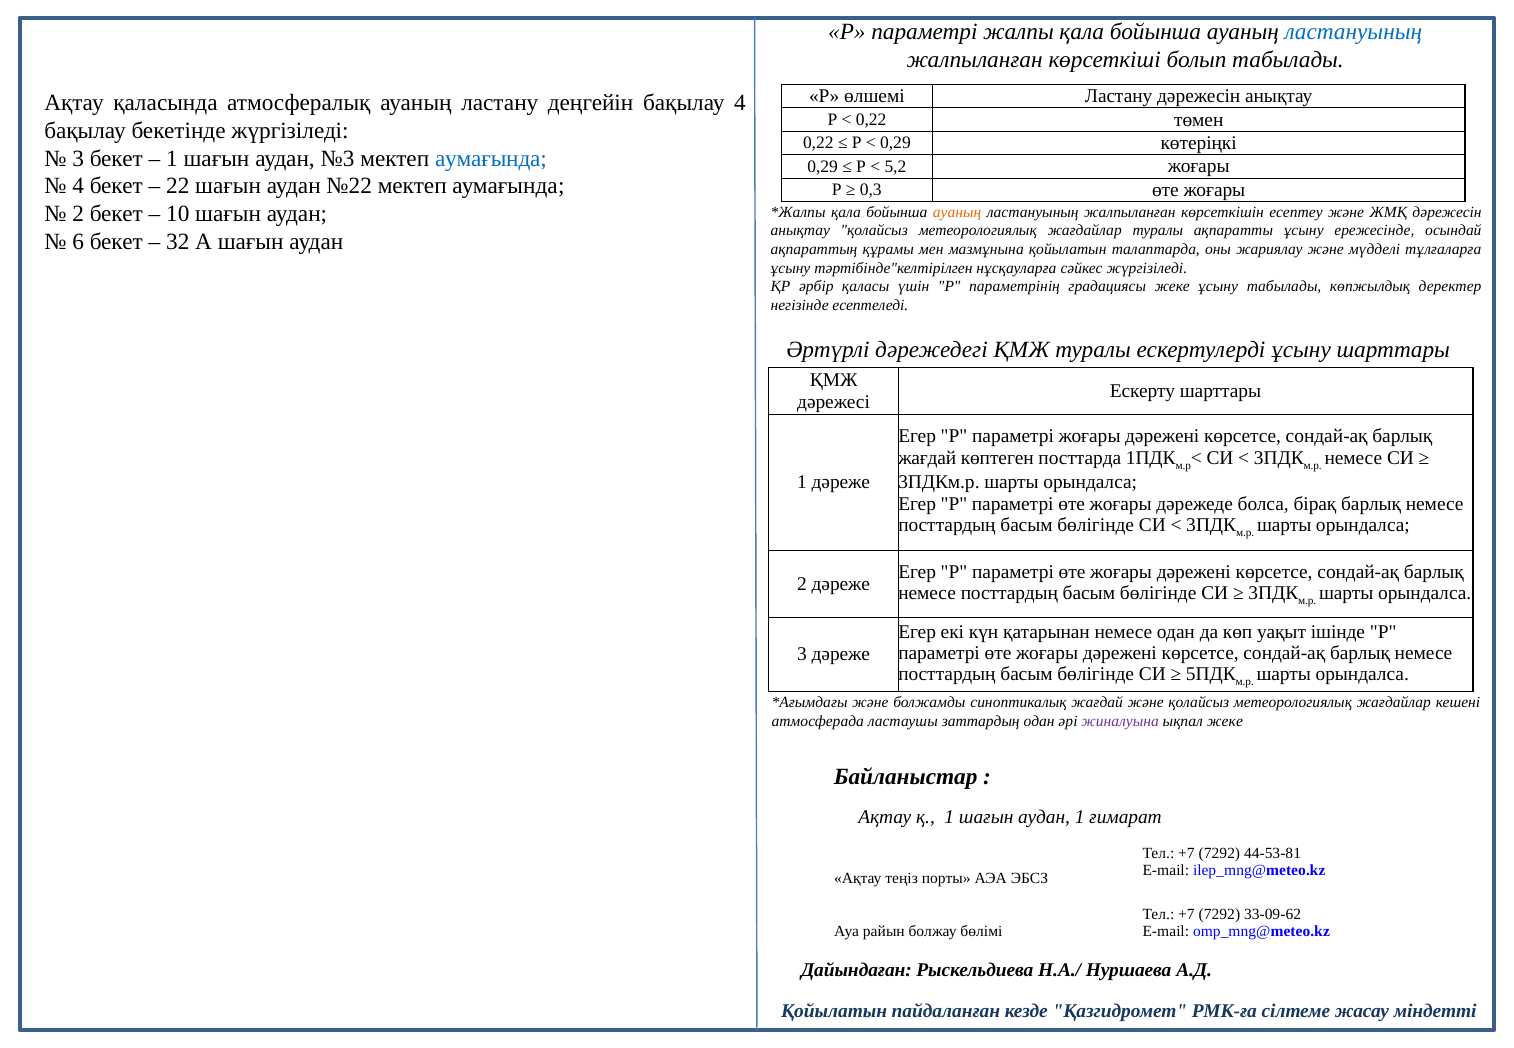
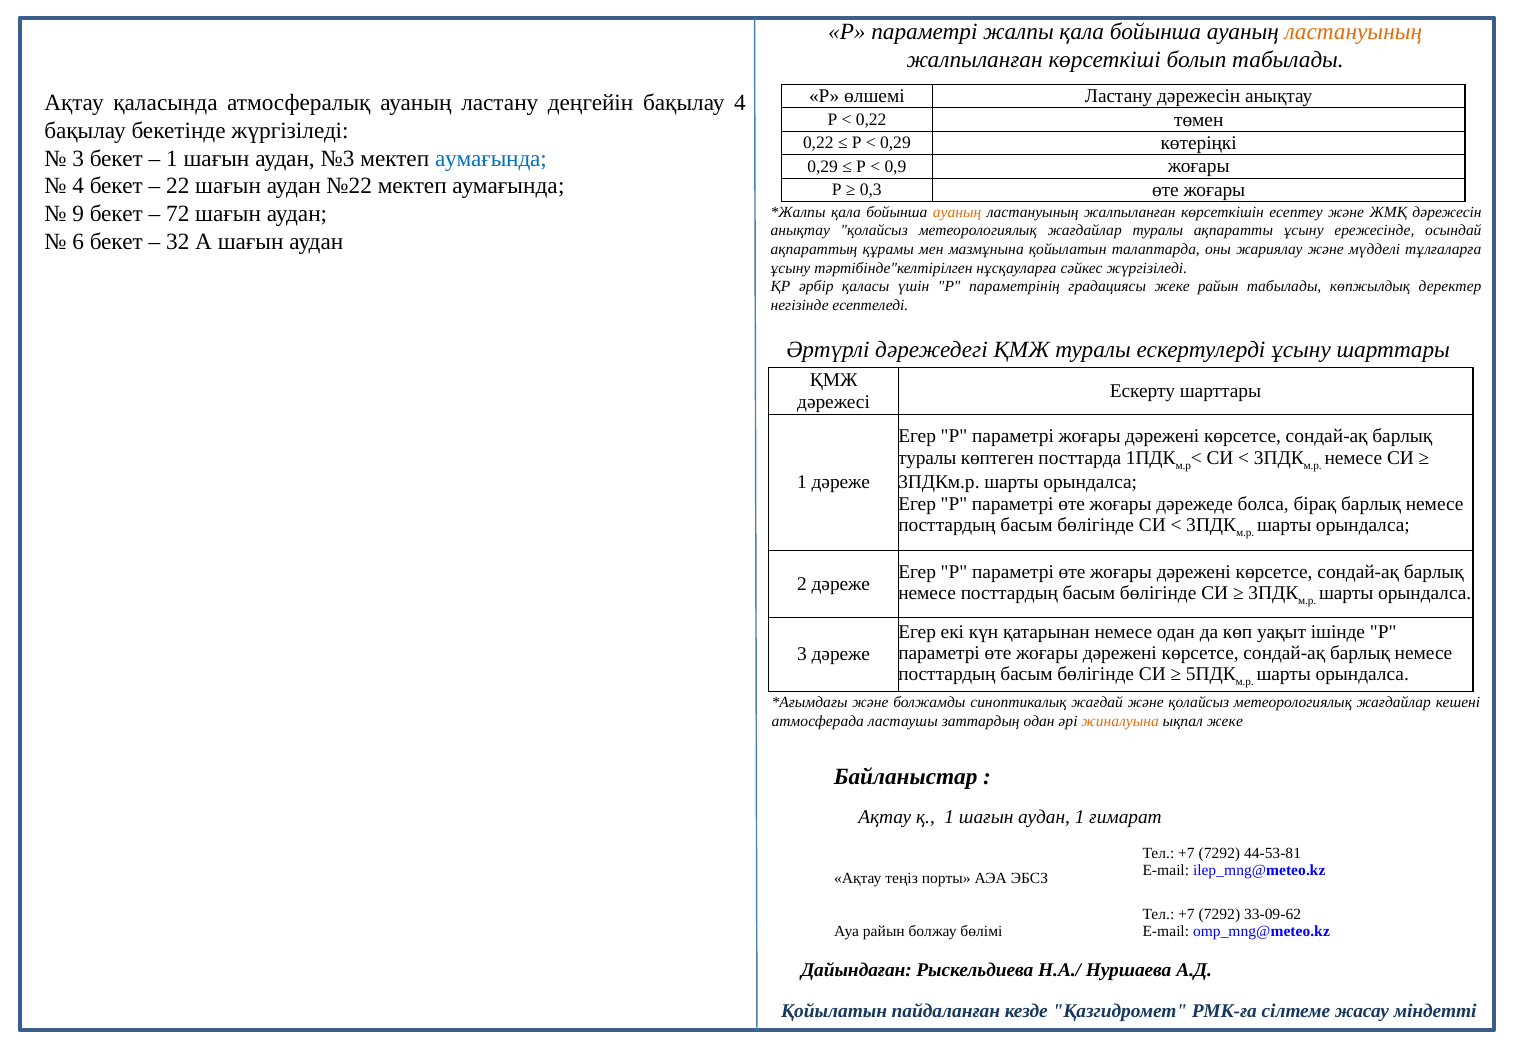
ластануының at (1353, 32) colour: blue -> orange
5,2: 5,2 -> 0,9
2 at (78, 214): 2 -> 9
10: 10 -> 72
жеке ұсыну: ұсыну -> райын
жағдай at (927, 458): жағдай -> туралы
жиналуына colour: purple -> orange
